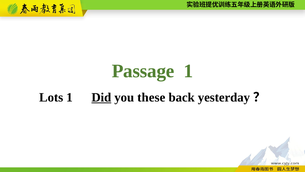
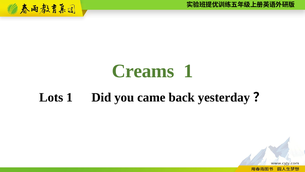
Passage: Passage -> Creams
Did underline: present -> none
these: these -> came
